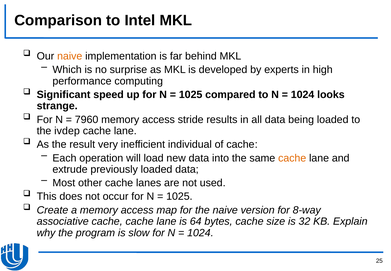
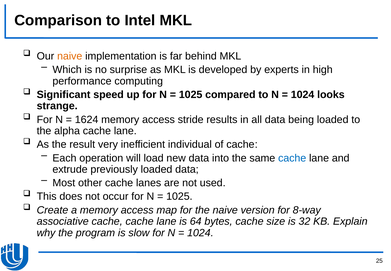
7960: 7960 -> 1624
ivdep: ivdep -> alpha
cache at (292, 158) colour: orange -> blue
